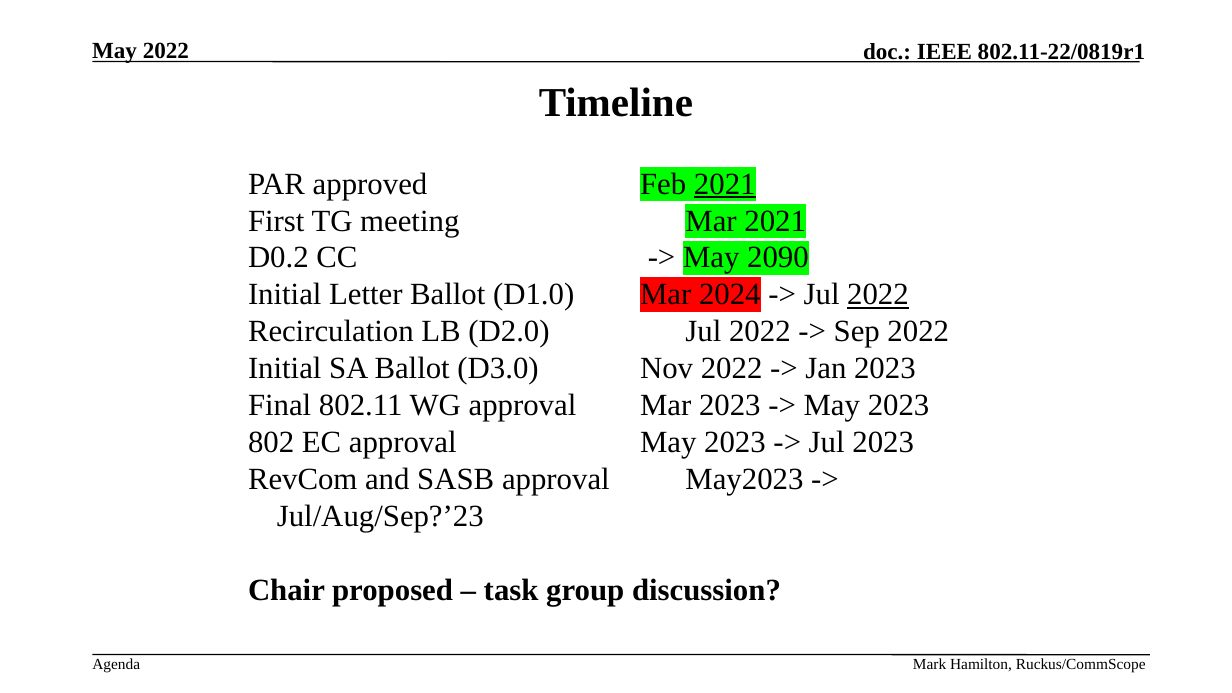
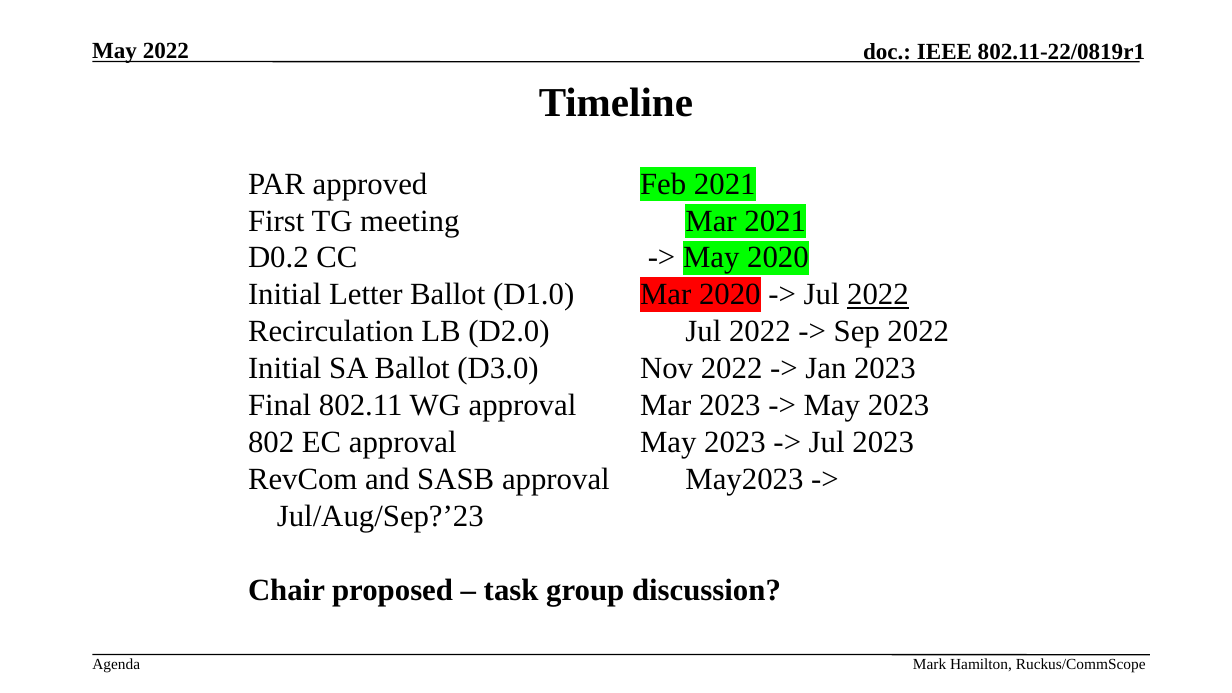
2021 at (725, 184) underline: present -> none
May 2090: 2090 -> 2020
Mar 2024: 2024 -> 2020
